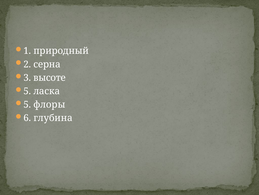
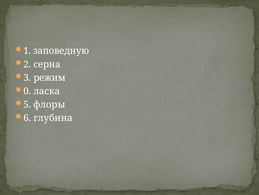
природный: природный -> заповедную
высоте: высоте -> режим
5 at (27, 91): 5 -> 0
